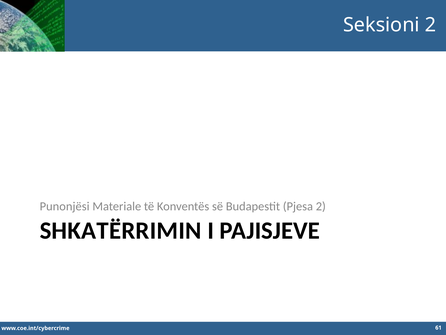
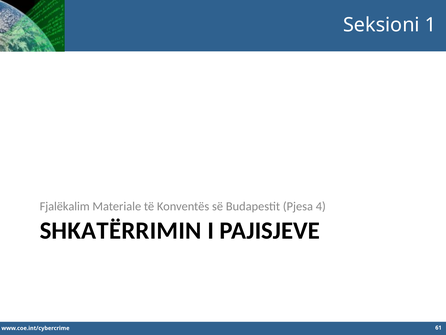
Seksioni 2: 2 -> 1
Punonjësi: Punonjësi -> Fjalëkalim
Pjesa 2: 2 -> 4
